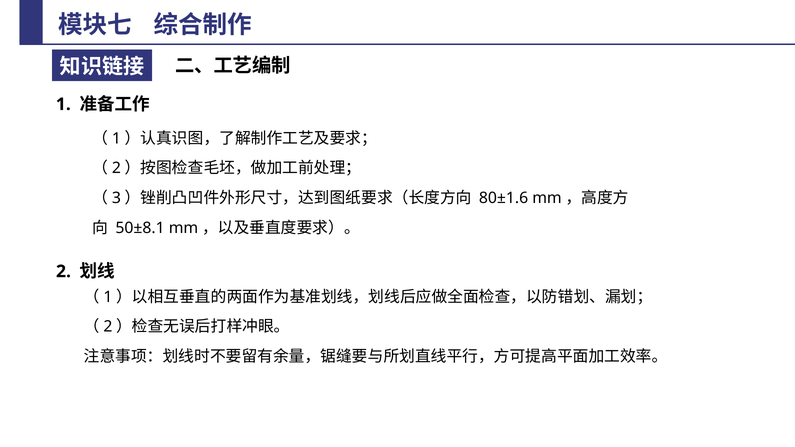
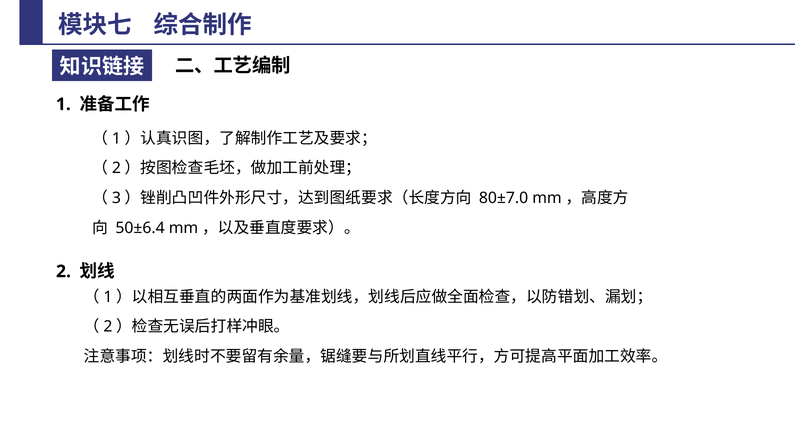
80±1.6: 80±1.6 -> 80±7.0
50±8.1: 50±8.1 -> 50±6.4
